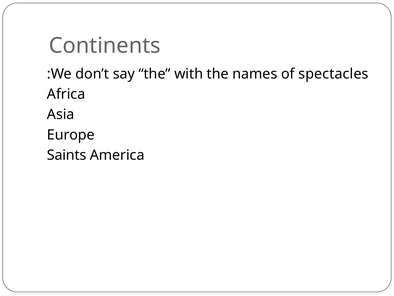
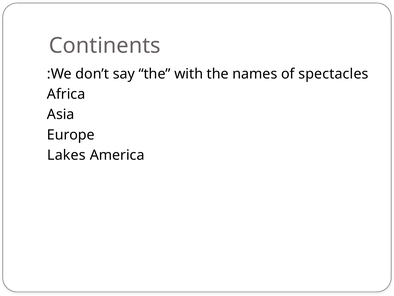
Saints: Saints -> Lakes
